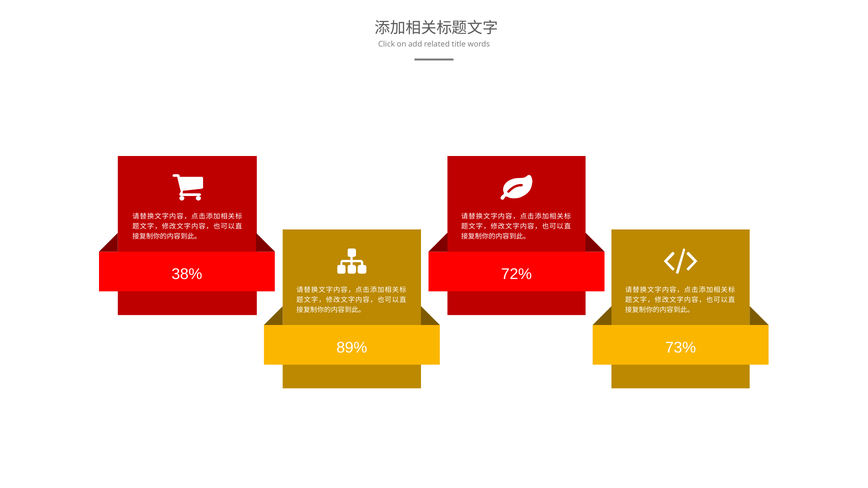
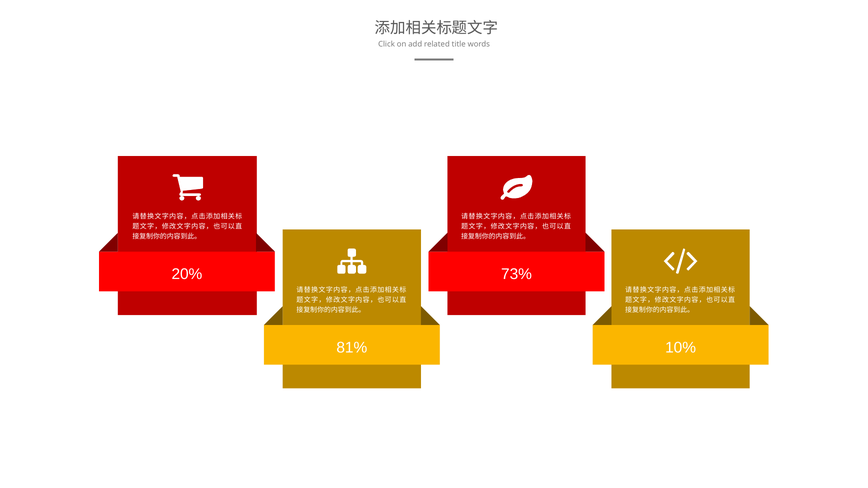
38%: 38% -> 20%
72%: 72% -> 73%
89%: 89% -> 81%
73%: 73% -> 10%
